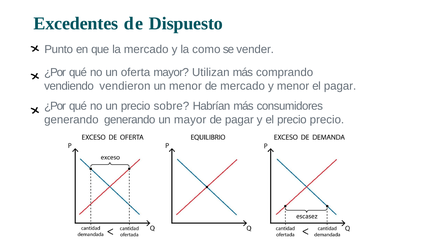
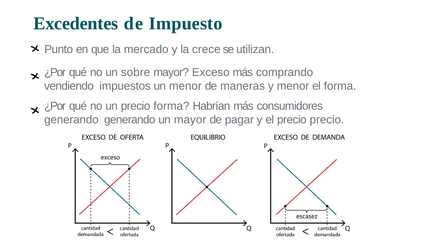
Dispuesto: Dispuesto -> Impuesto
como: como -> crece
vender: vender -> utilizan
oferta: oferta -> sobre
Utilizan: Utilizan -> Exceso
vendieron: vendieron -> impuestos
de mercado: mercado -> maneras
el pagar: pagar -> forma
precio sobre: sobre -> forma
